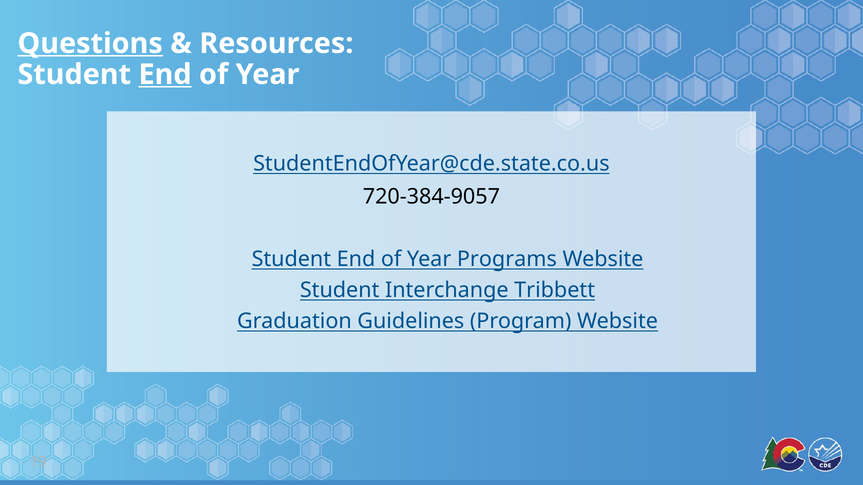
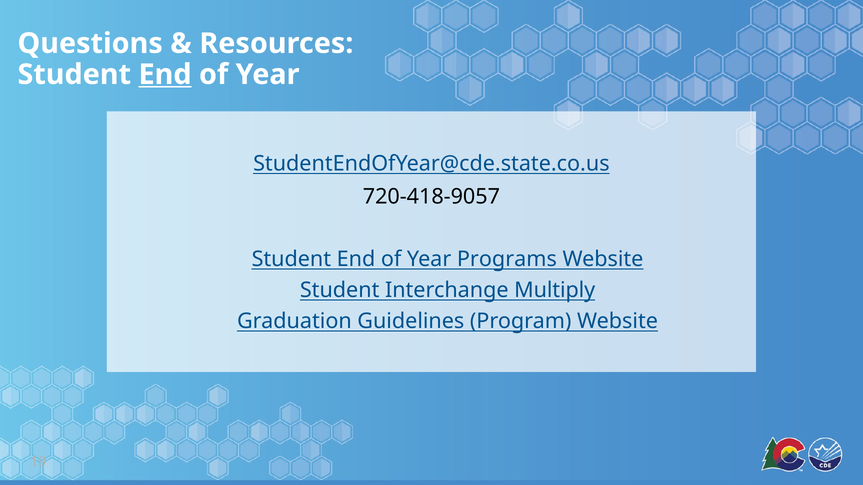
Questions underline: present -> none
720-384-9057: 720-384-9057 -> 720-418-9057
Tribbett: Tribbett -> Multiply
